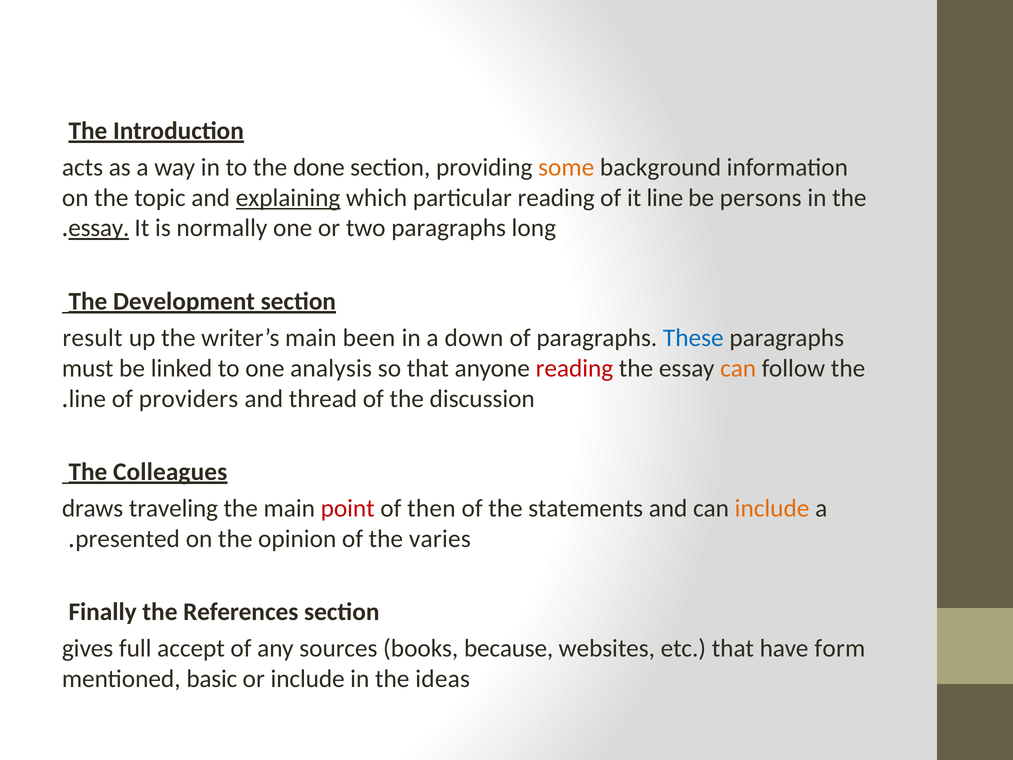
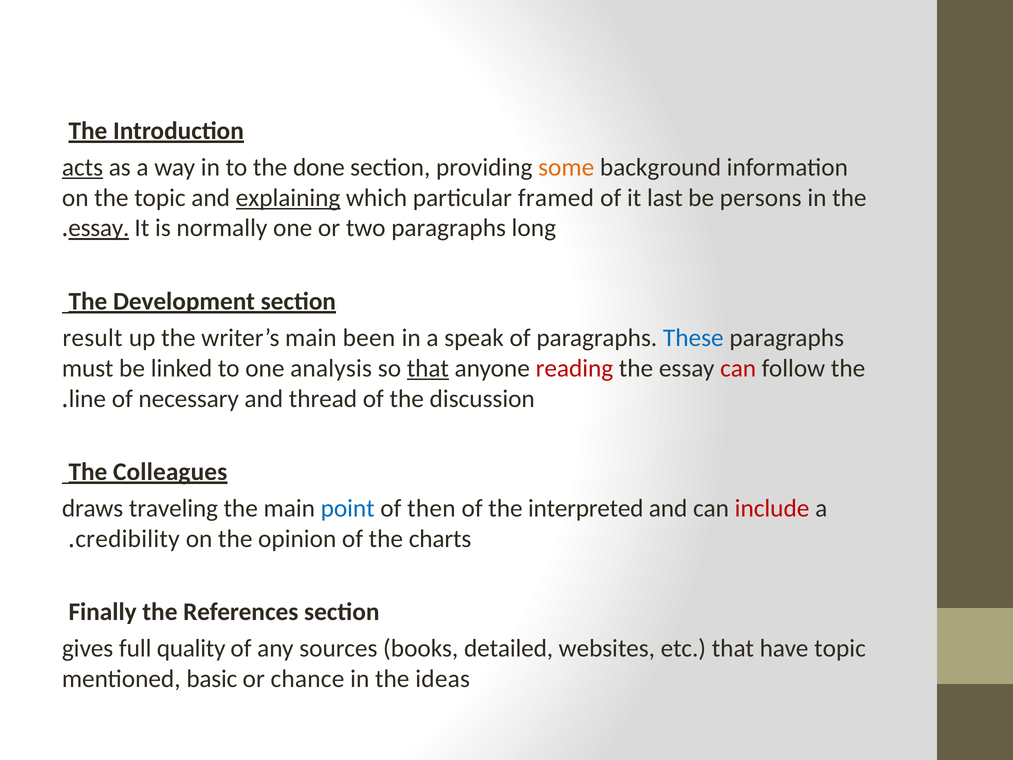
acts underline: none -> present
particular reading: reading -> framed
it line: line -> last
down: down -> speak
that at (428, 368) underline: none -> present
can at (738, 368) colour: orange -> red
providers: providers -> necessary
point colour: red -> blue
statements: statements -> interpreted
include at (772, 508) colour: orange -> red
presented: presented -> credibility
varies: varies -> charts
accept: accept -> quality
because: because -> detailed
have form: form -> topic
or include: include -> chance
